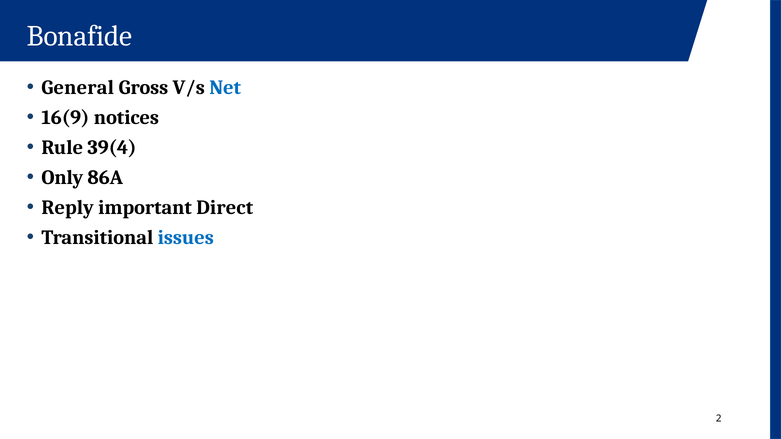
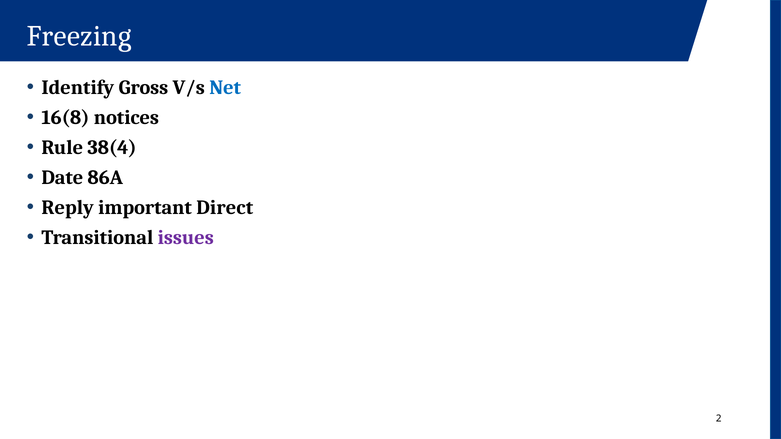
Bonafide: Bonafide -> Freezing
General: General -> Identify
16(9: 16(9 -> 16(8
39(4: 39(4 -> 38(4
Only: Only -> Date
issues colour: blue -> purple
